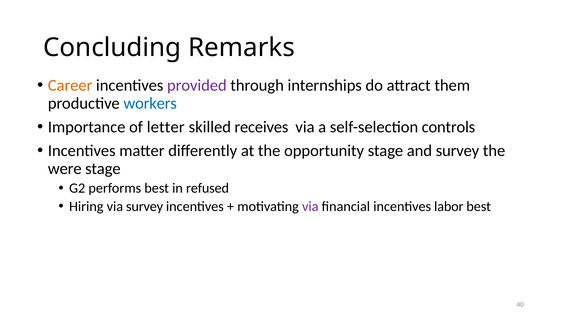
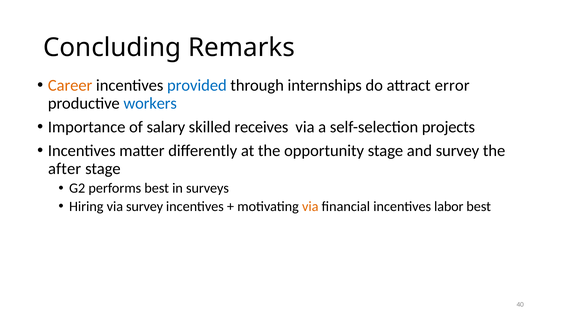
provided colour: purple -> blue
them: them -> error
letter: letter -> salary
controls: controls -> projects
were: were -> after
refused: refused -> surveys
via at (310, 206) colour: purple -> orange
